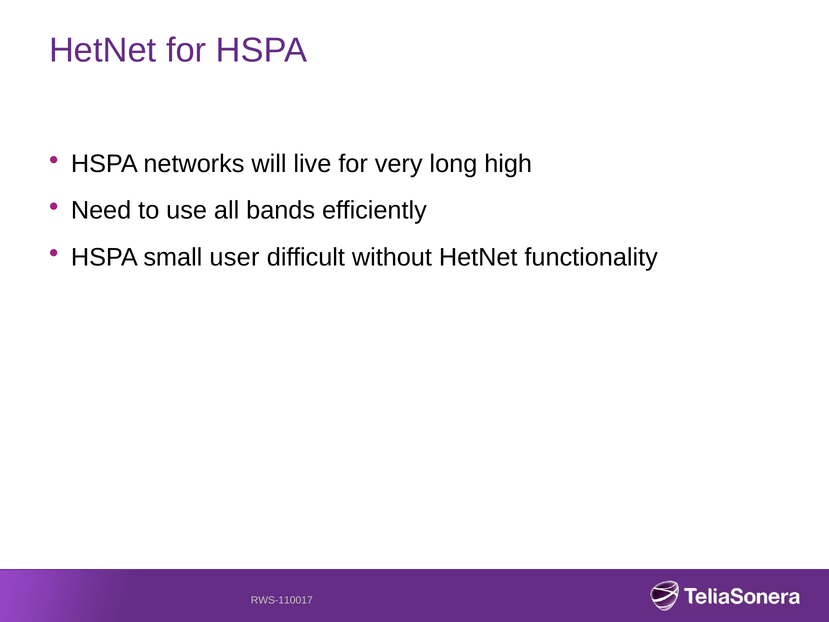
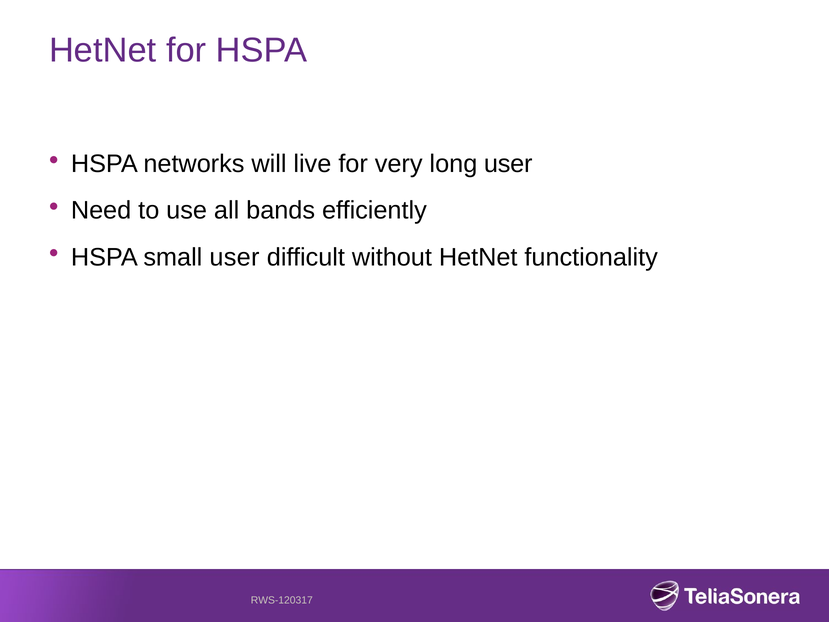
long high: high -> user
RWS-110017: RWS-110017 -> RWS-120317
